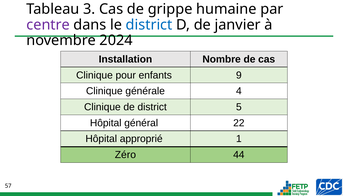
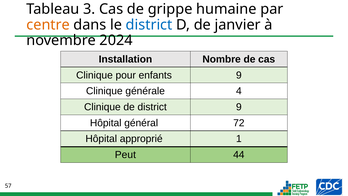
centre colour: purple -> orange
district 5: 5 -> 9
22: 22 -> 72
Zéro: Zéro -> Peut
